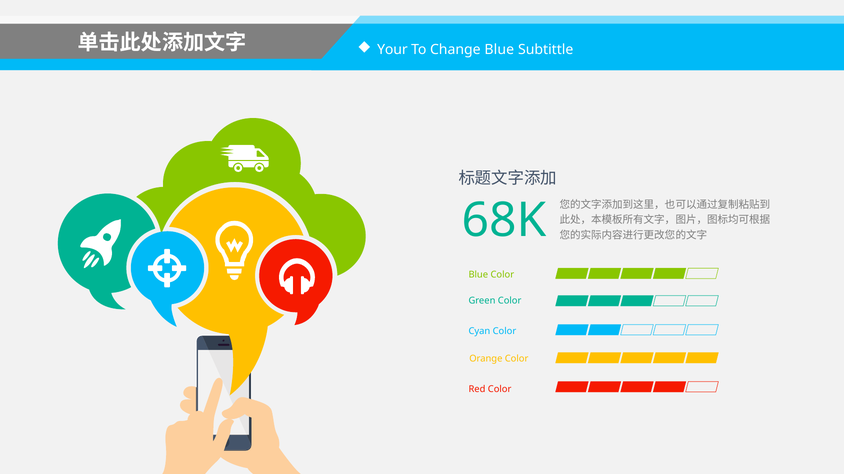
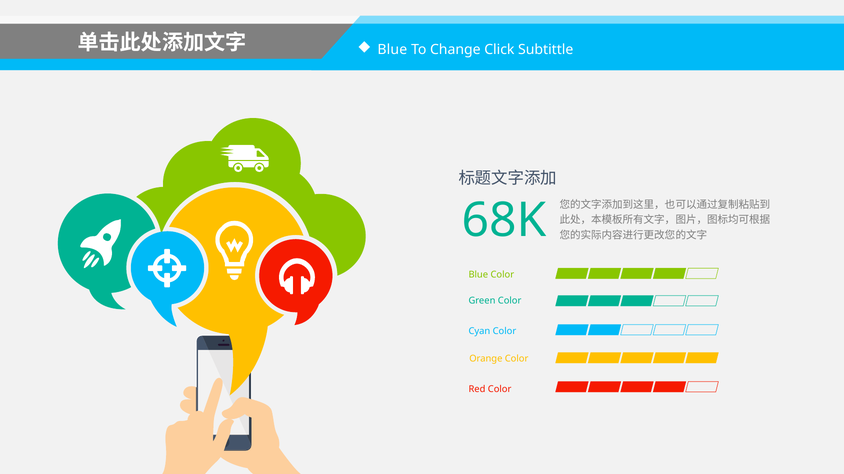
Your at (392, 50): Your -> Blue
Change Blue: Blue -> Click
